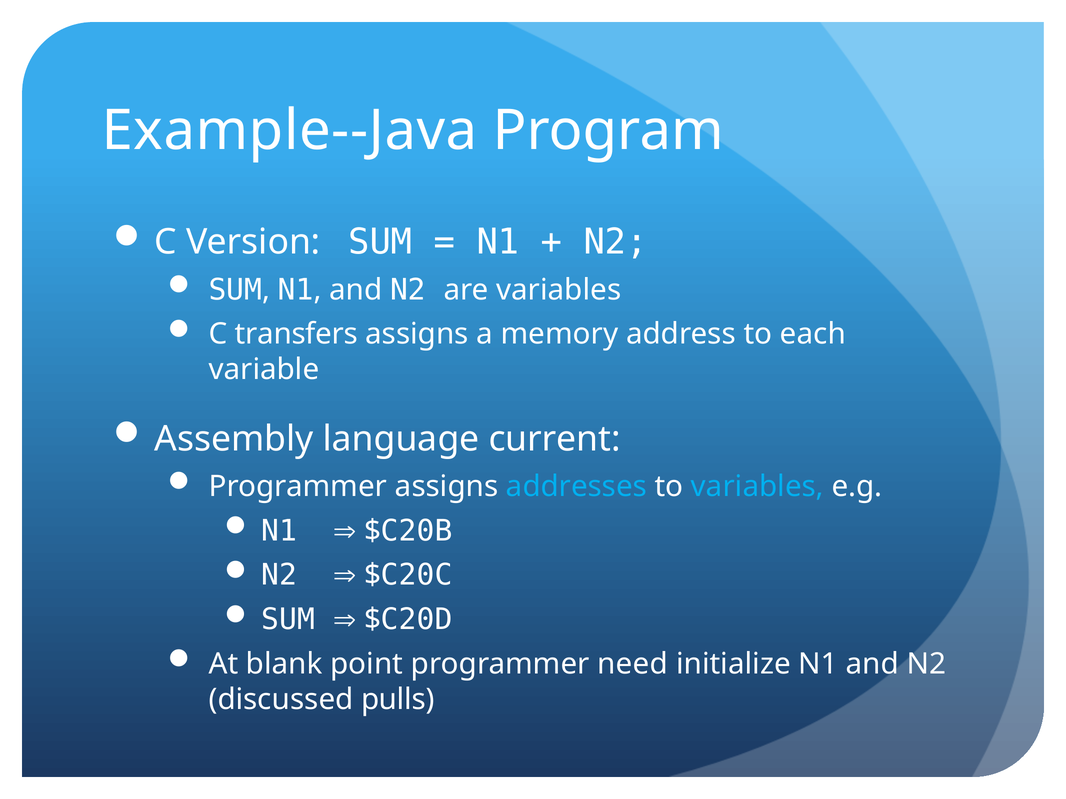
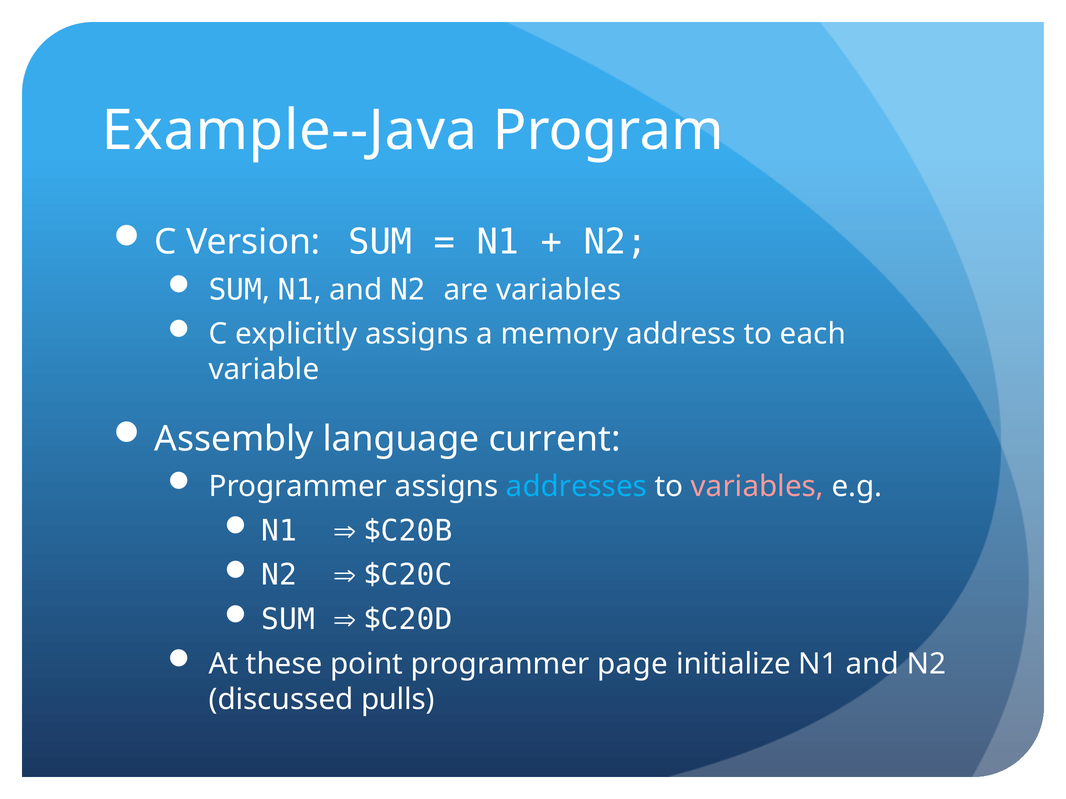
transfers: transfers -> explicitly
variables at (757, 487) colour: light blue -> pink
blank: blank -> these
need: need -> page
